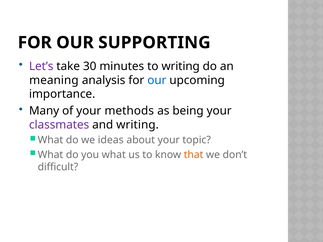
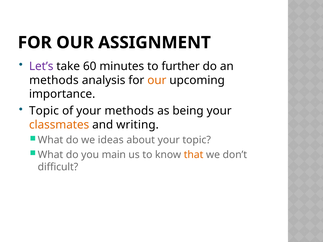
SUPPORTING: SUPPORTING -> ASSIGNMENT
30: 30 -> 60
to writing: writing -> further
meaning at (54, 80): meaning -> methods
our at (157, 80) colour: blue -> orange
Many at (44, 111): Many -> Topic
classmates colour: purple -> orange
you what: what -> main
